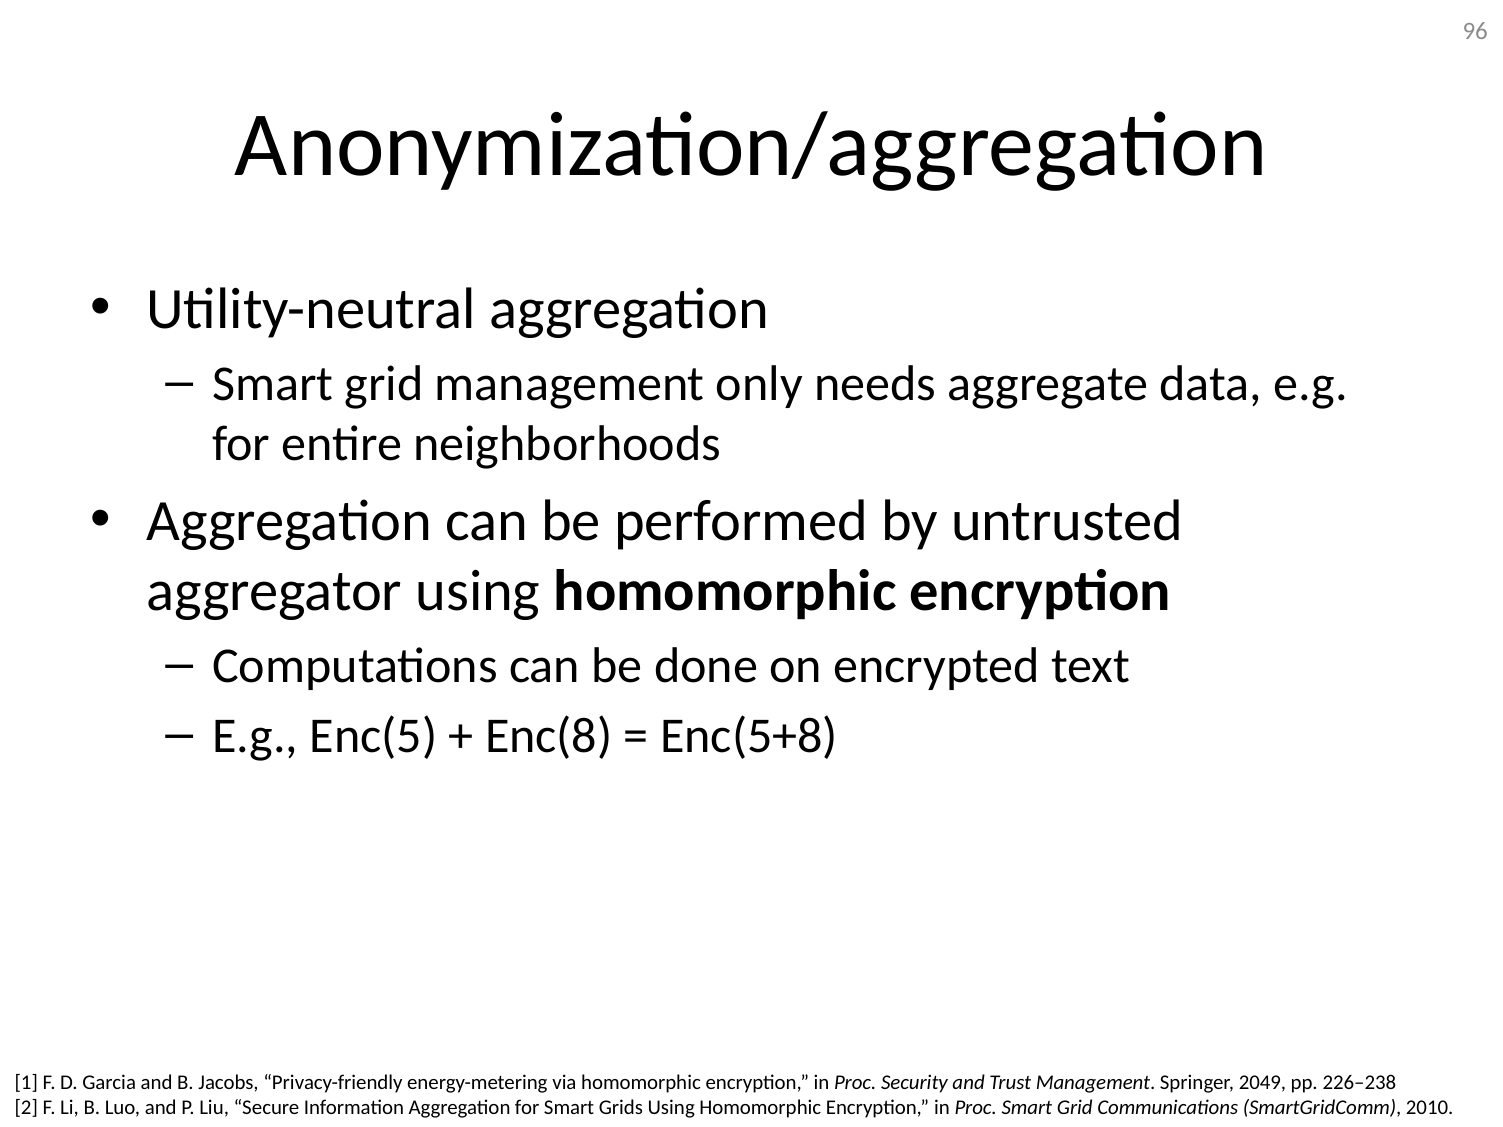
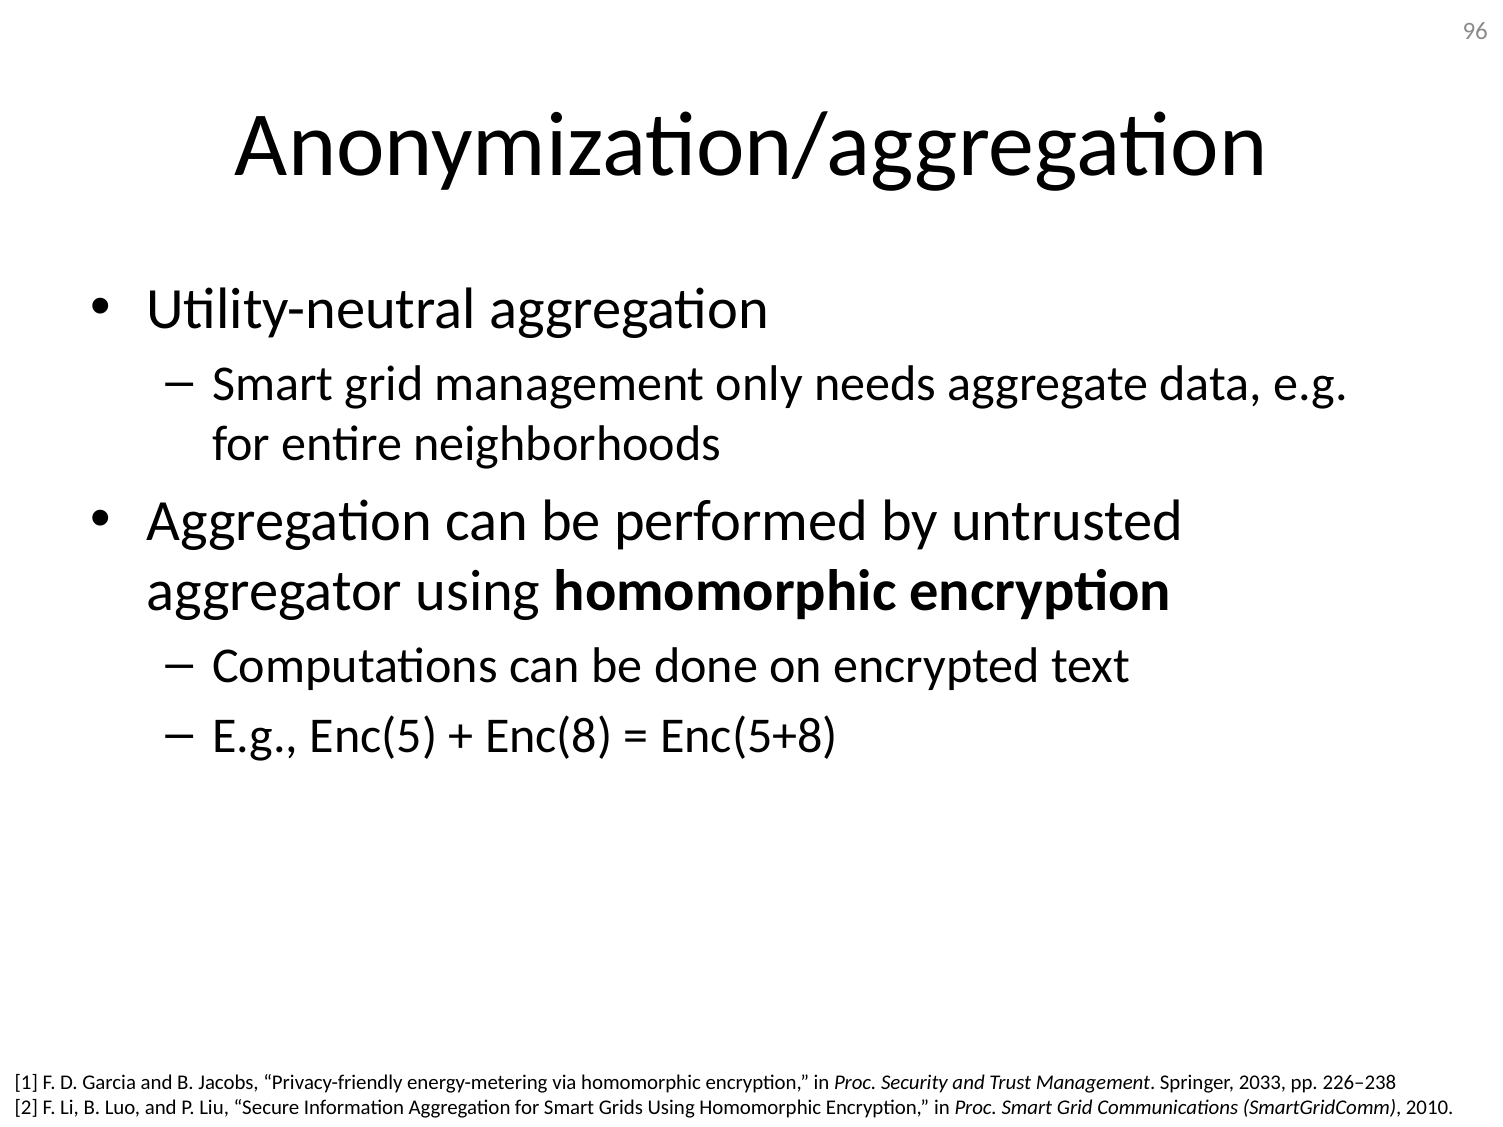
2049: 2049 -> 2033
